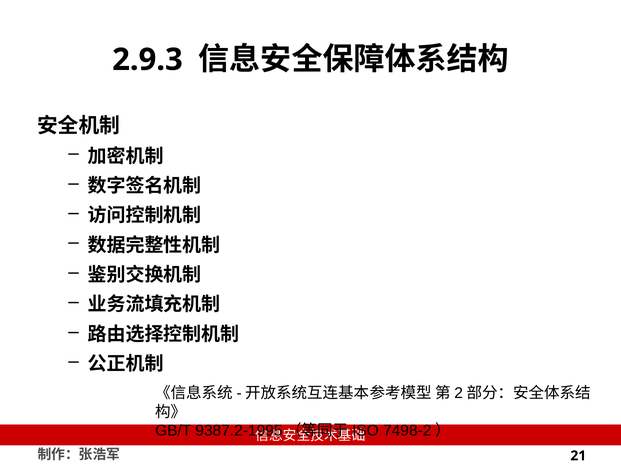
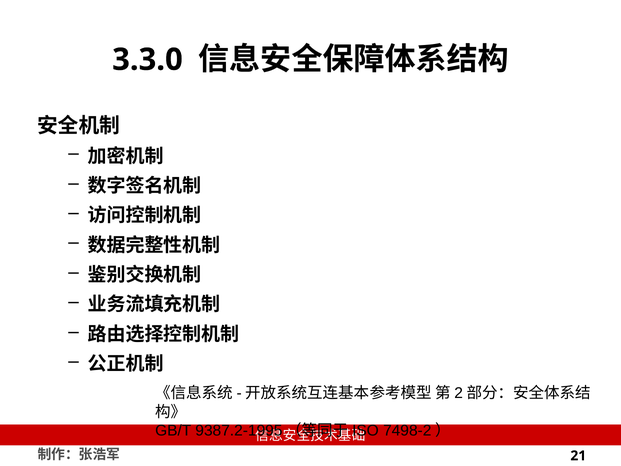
2.9.3: 2.9.3 -> 3.3.0
